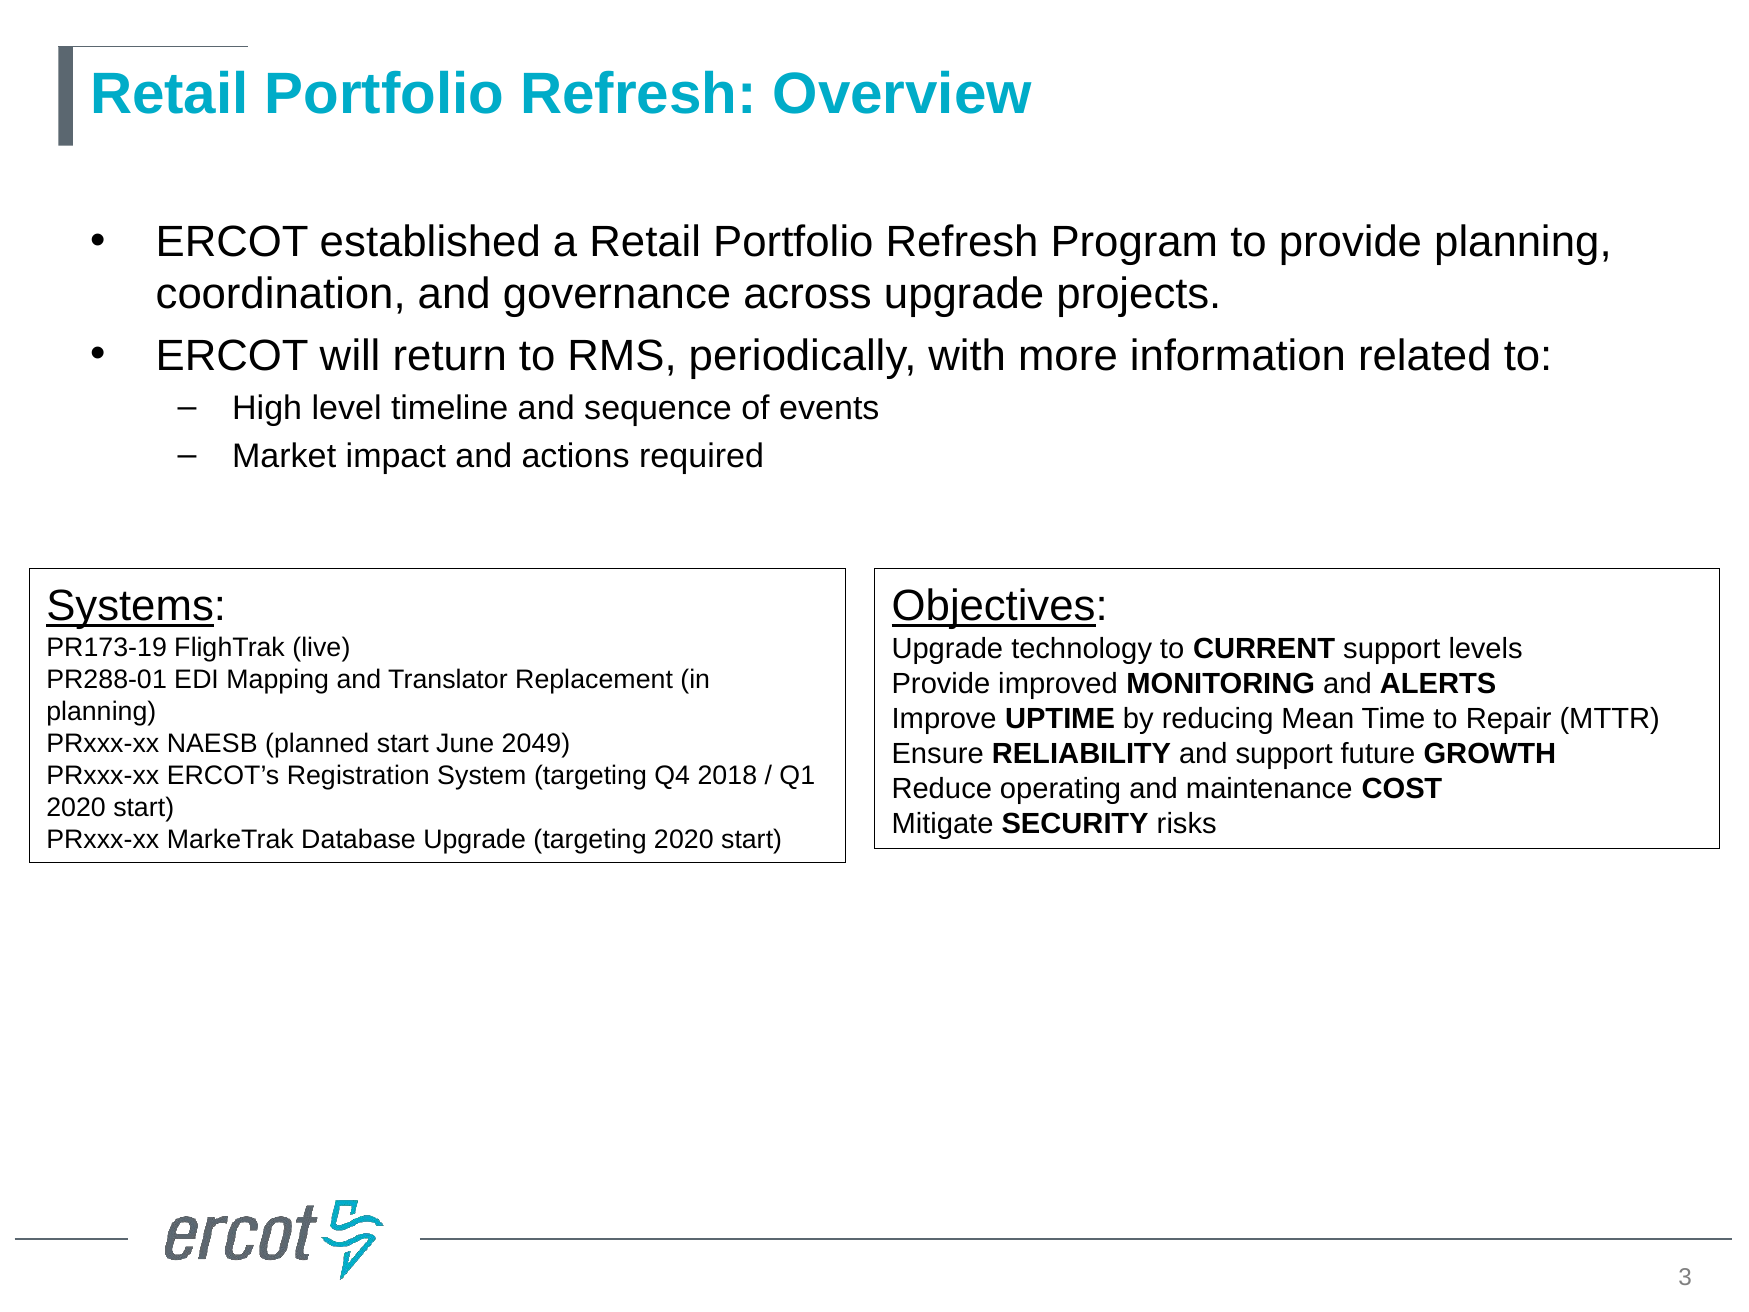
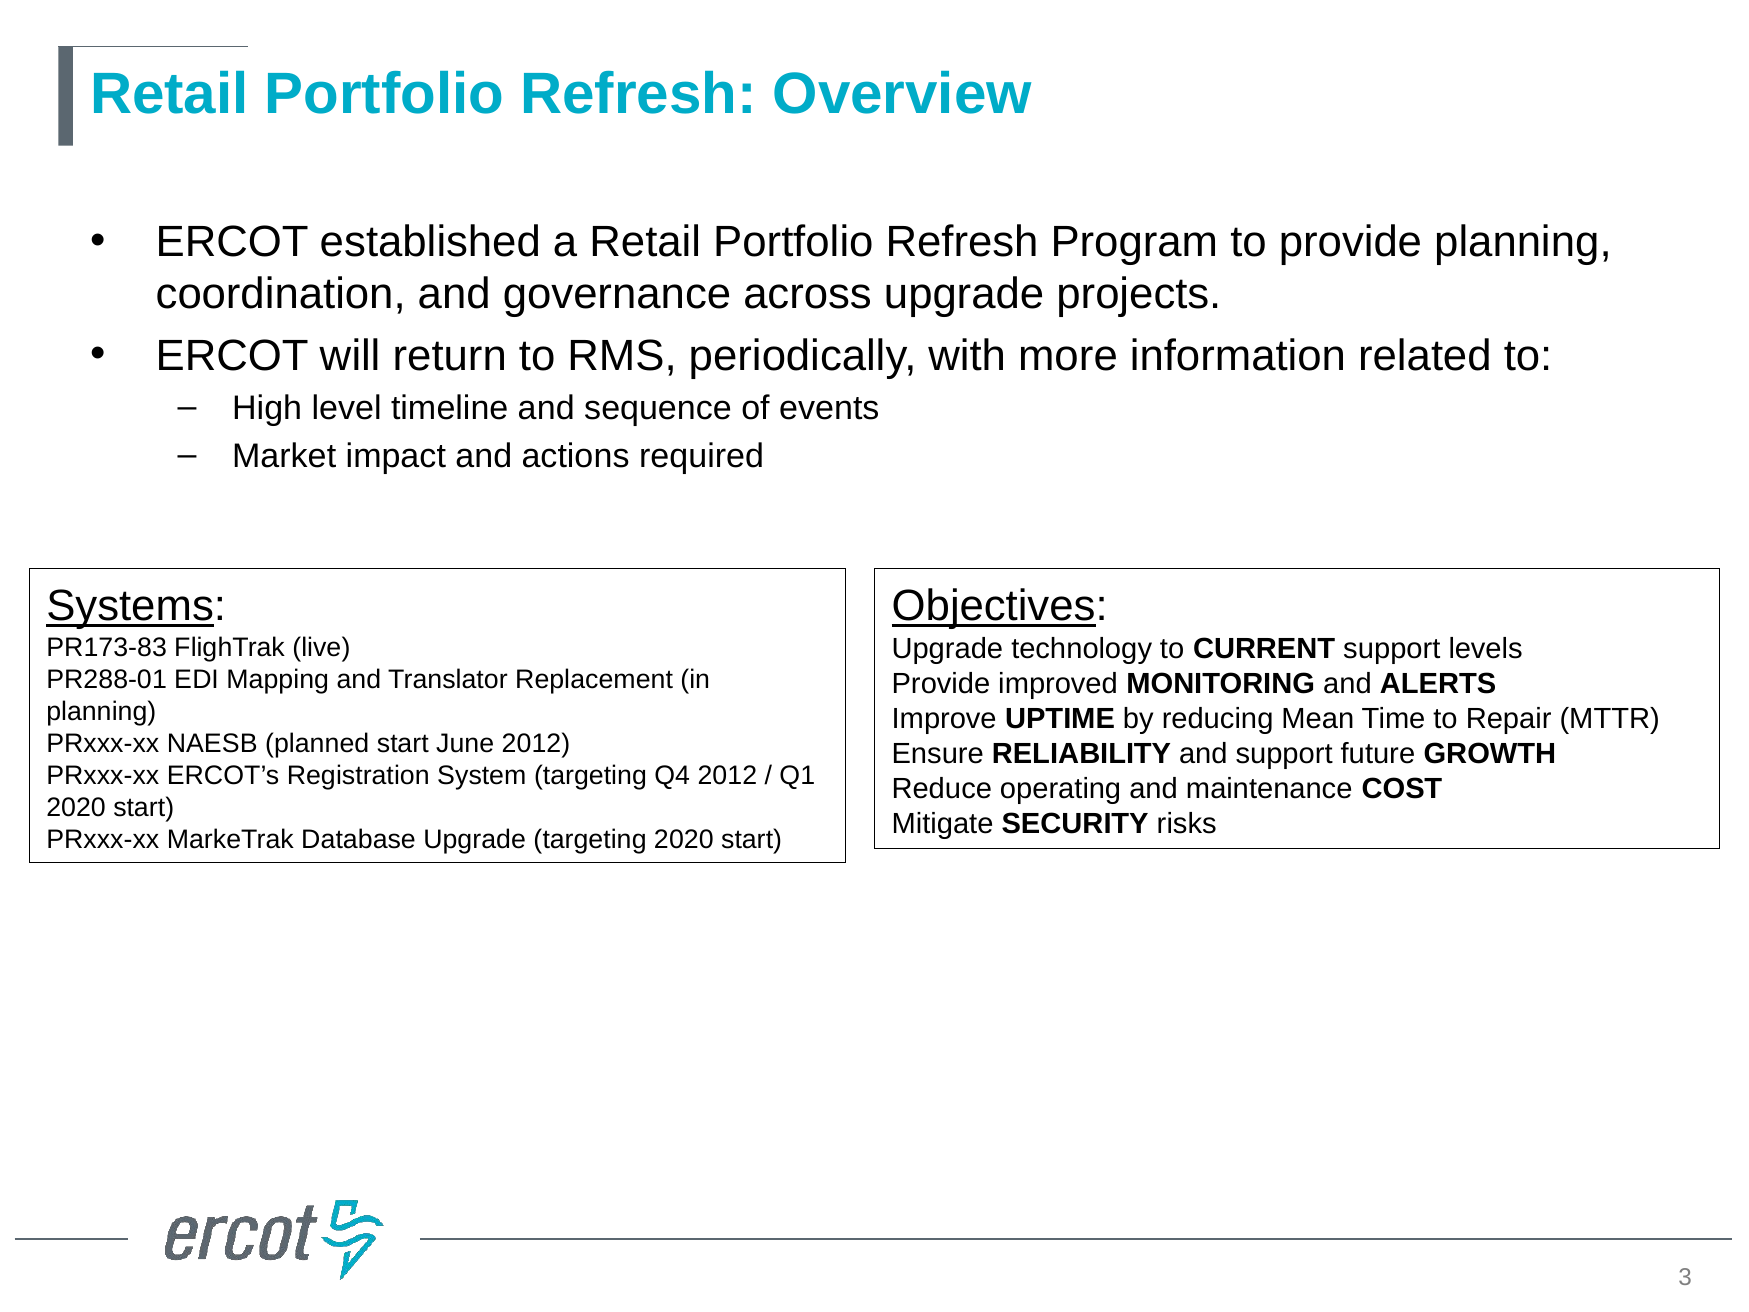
PR173-19: PR173-19 -> PR173-83
June 2049: 2049 -> 2012
Q4 2018: 2018 -> 2012
